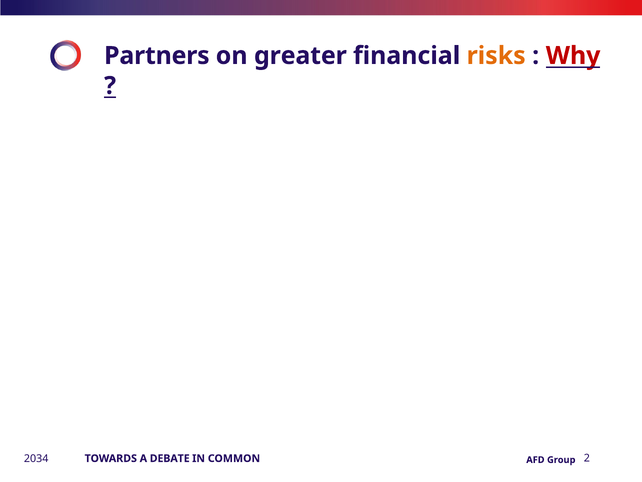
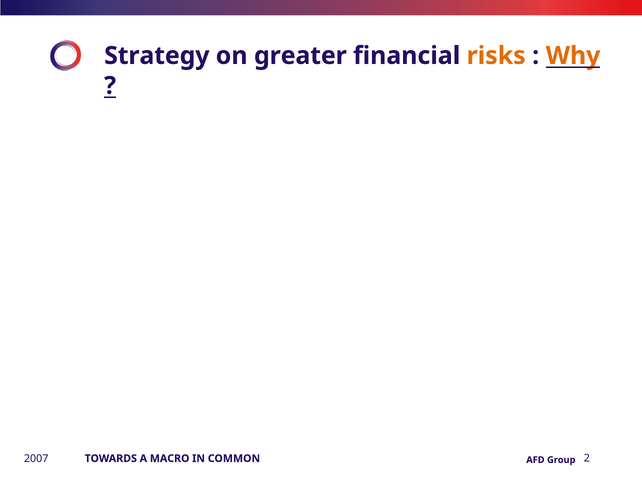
Partners: Partners -> Strategy
Why colour: red -> orange
2034: 2034 -> 2007
DEBATE: DEBATE -> MACRO
